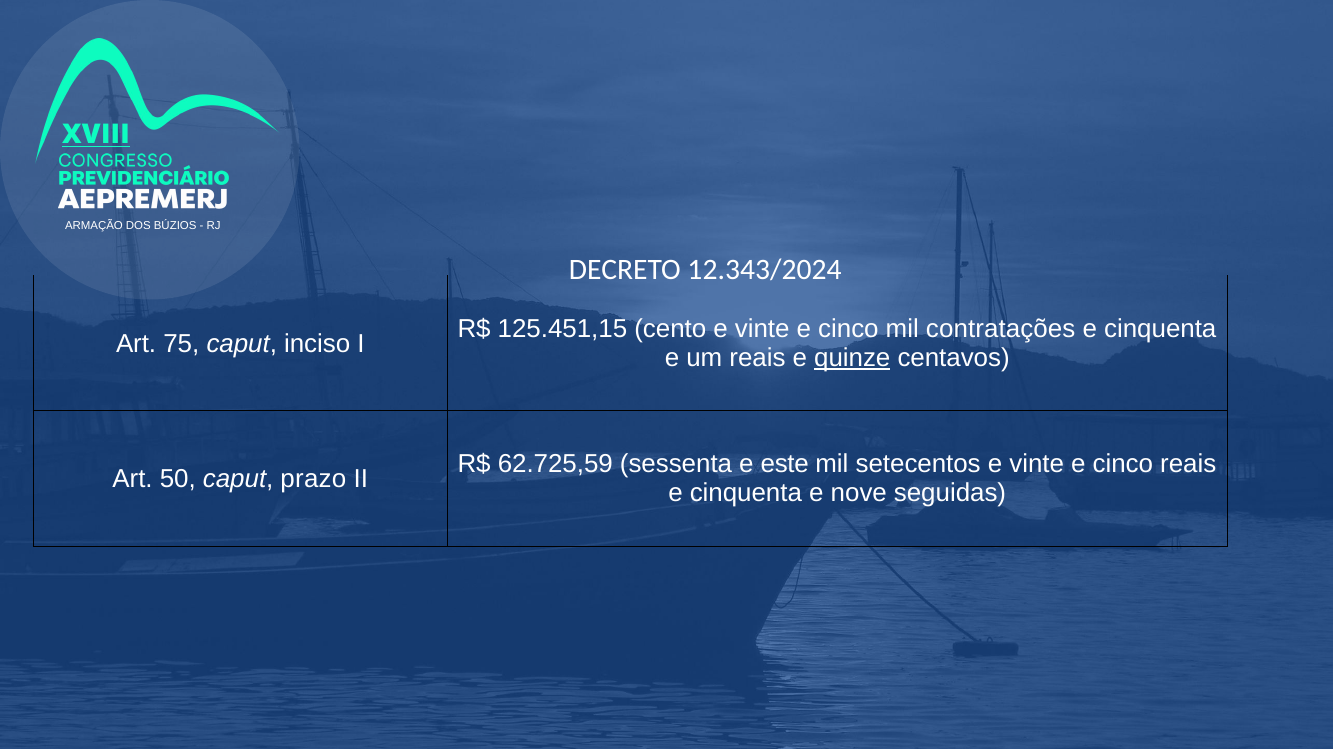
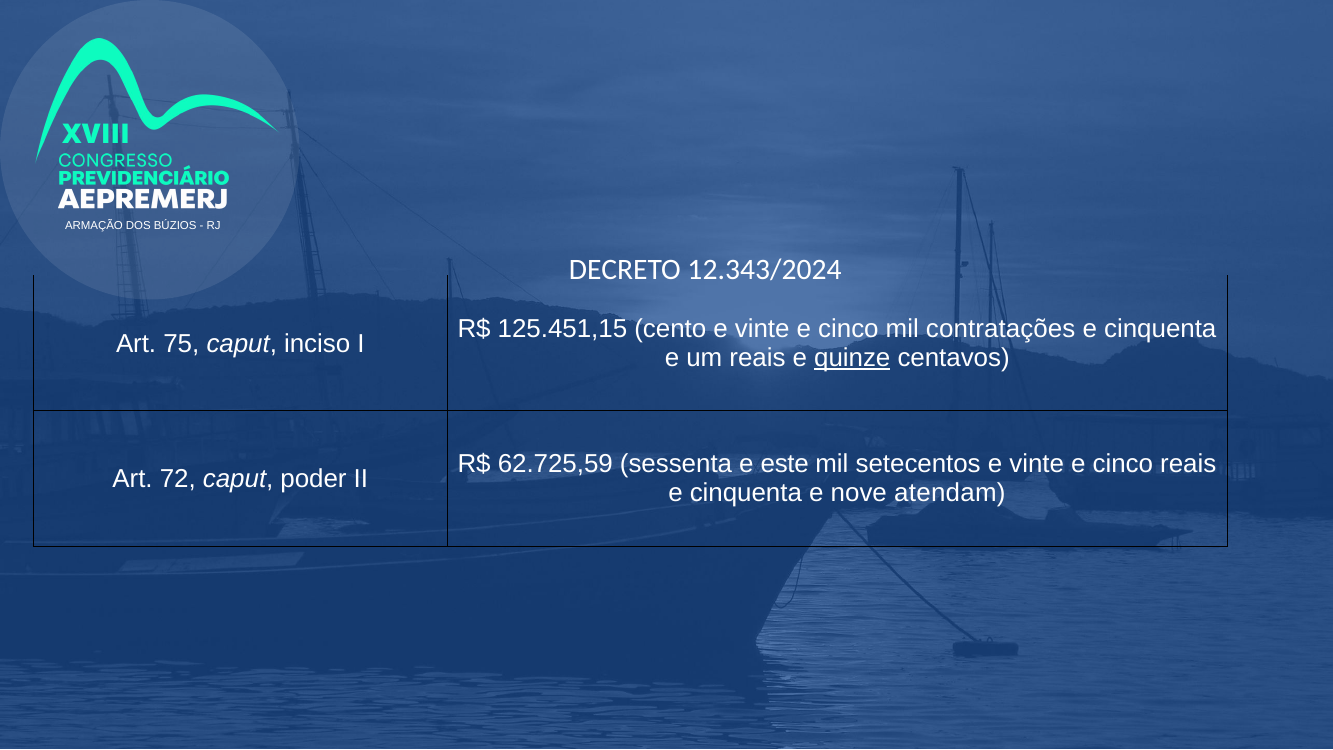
XVIII underline: present -> none
50: 50 -> 72
prazo: prazo -> poder
seguidas: seguidas -> atendam
